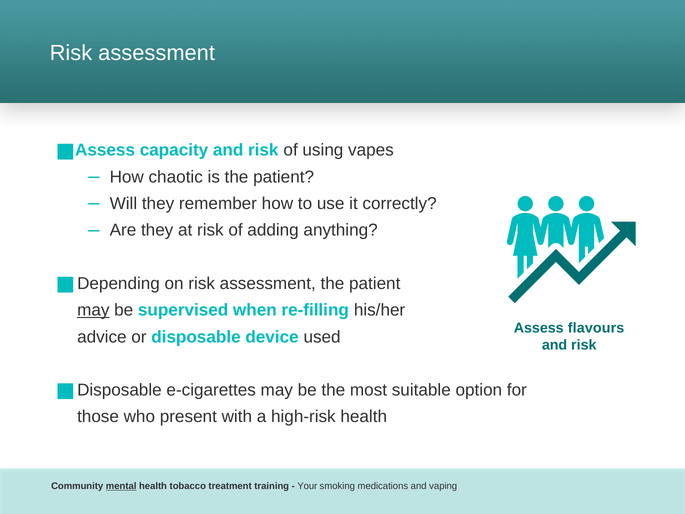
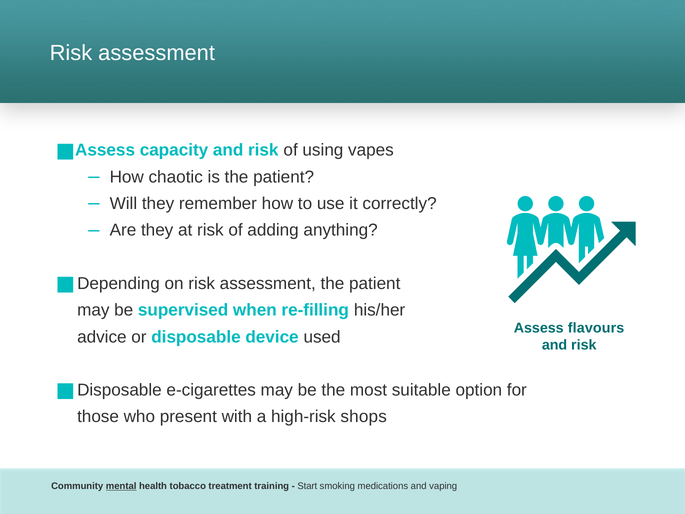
may at (93, 310) underline: present -> none
high-risk health: health -> shops
Your: Your -> Start
